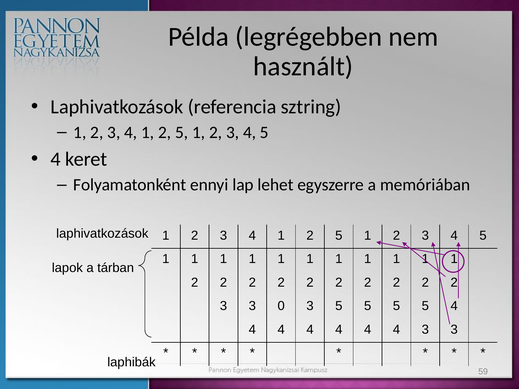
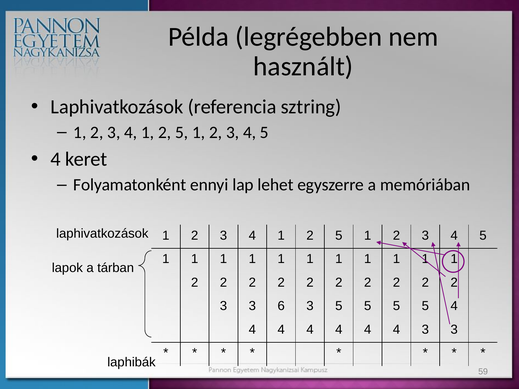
0: 0 -> 6
